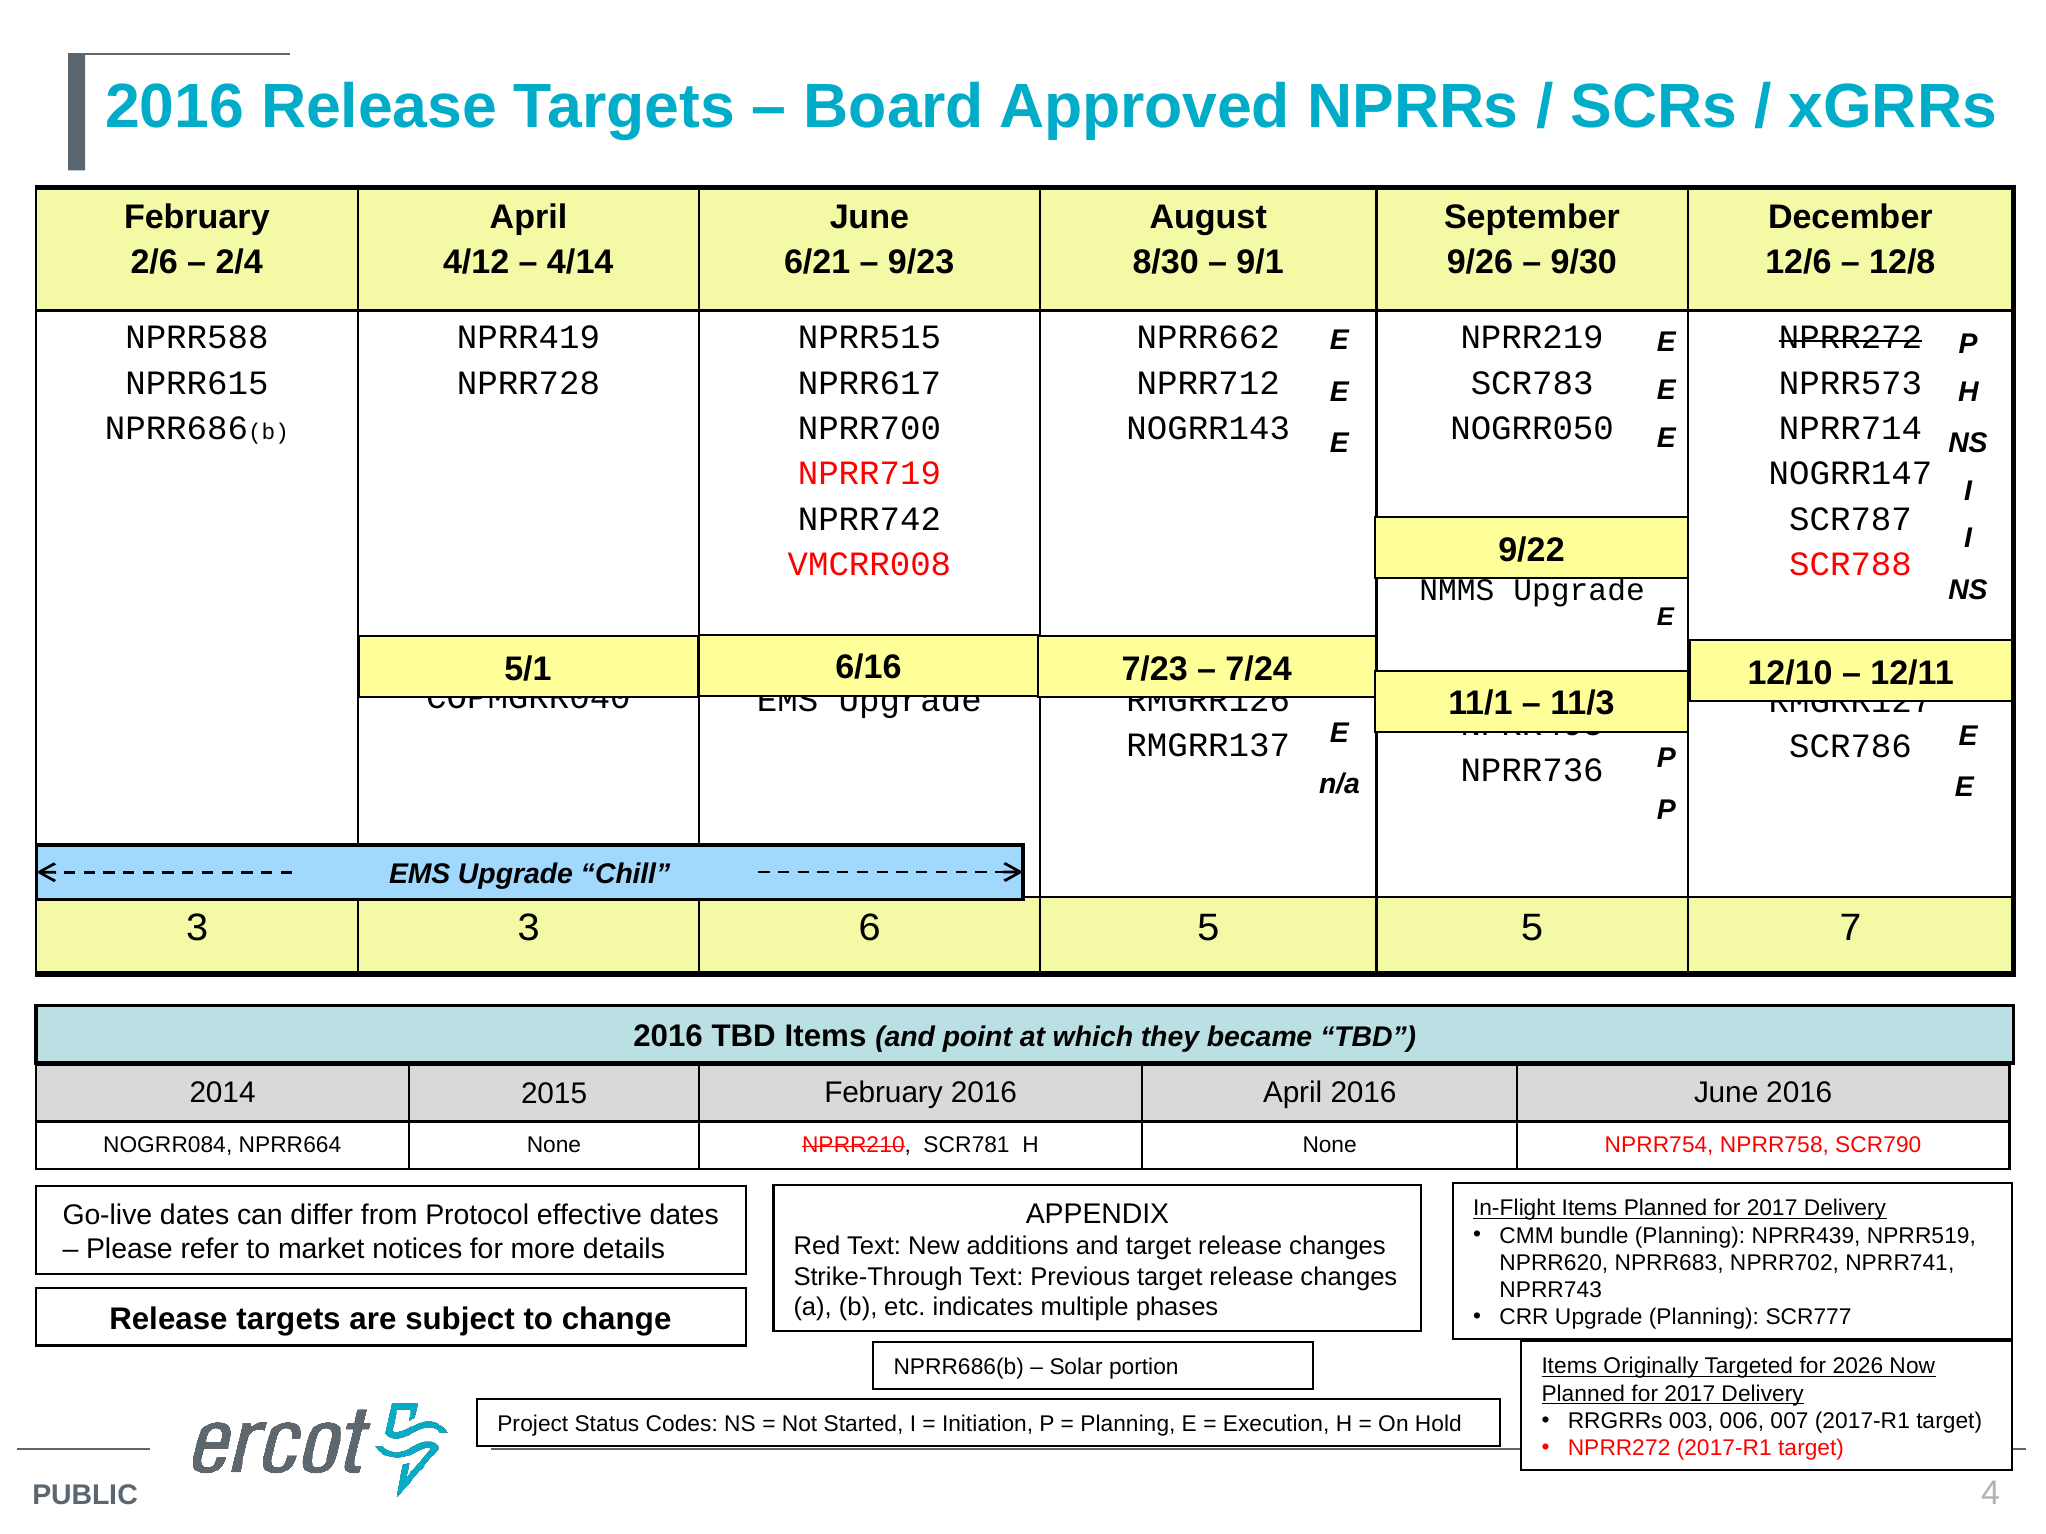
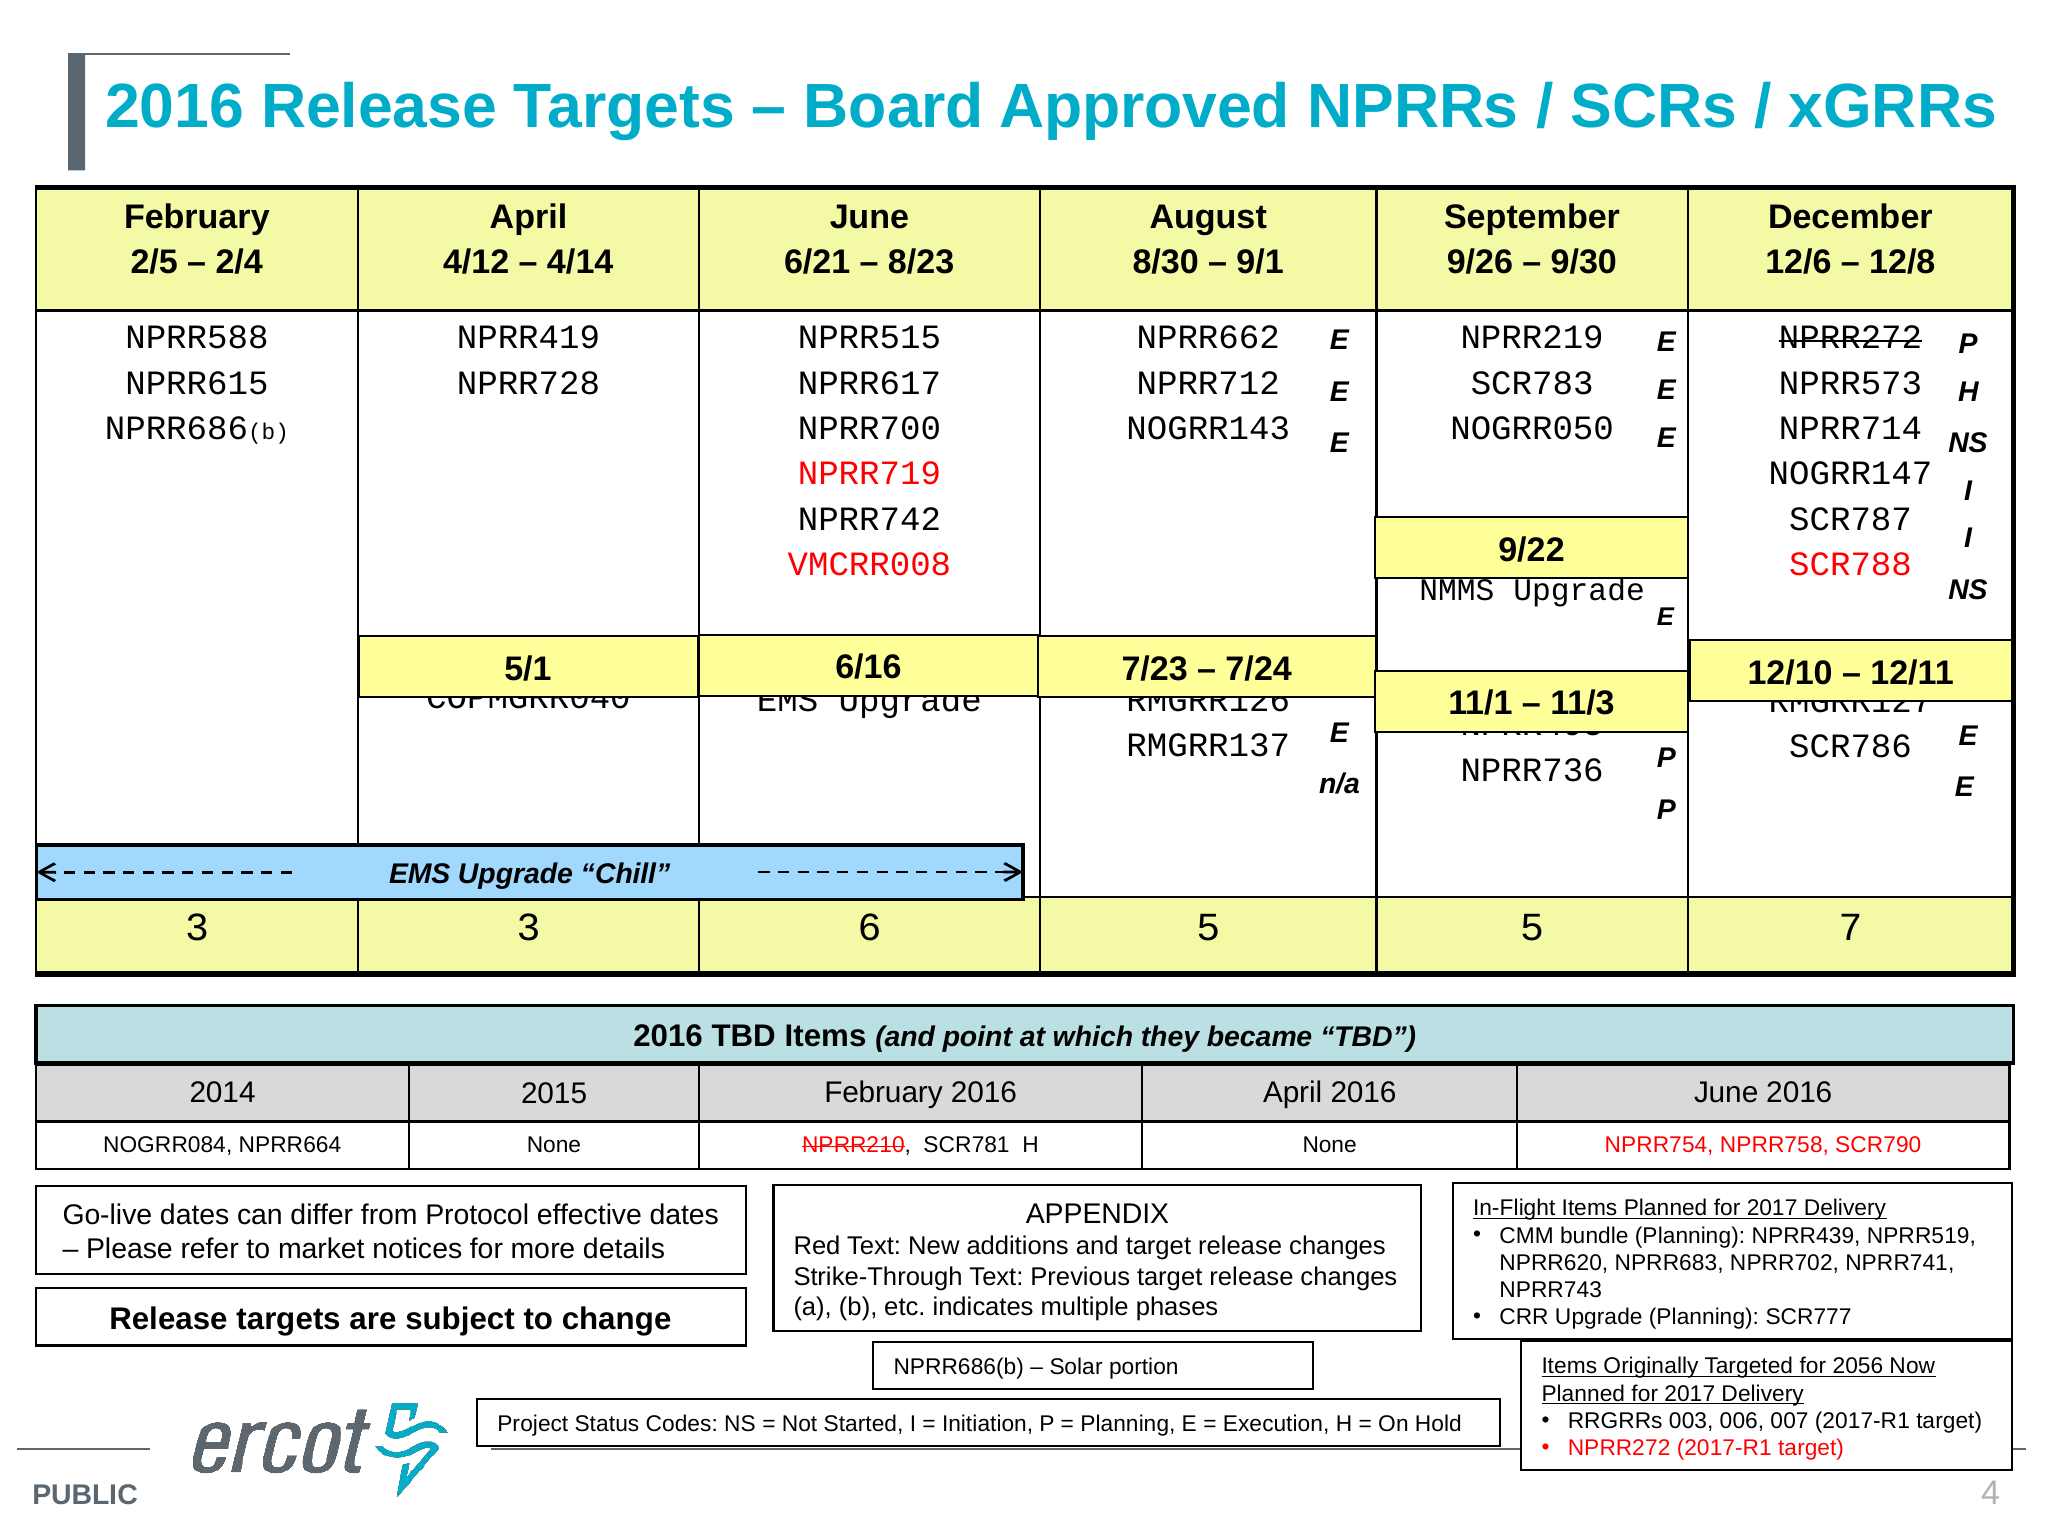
2/6: 2/6 -> 2/5
9/23: 9/23 -> 8/23
2026: 2026 -> 2056
